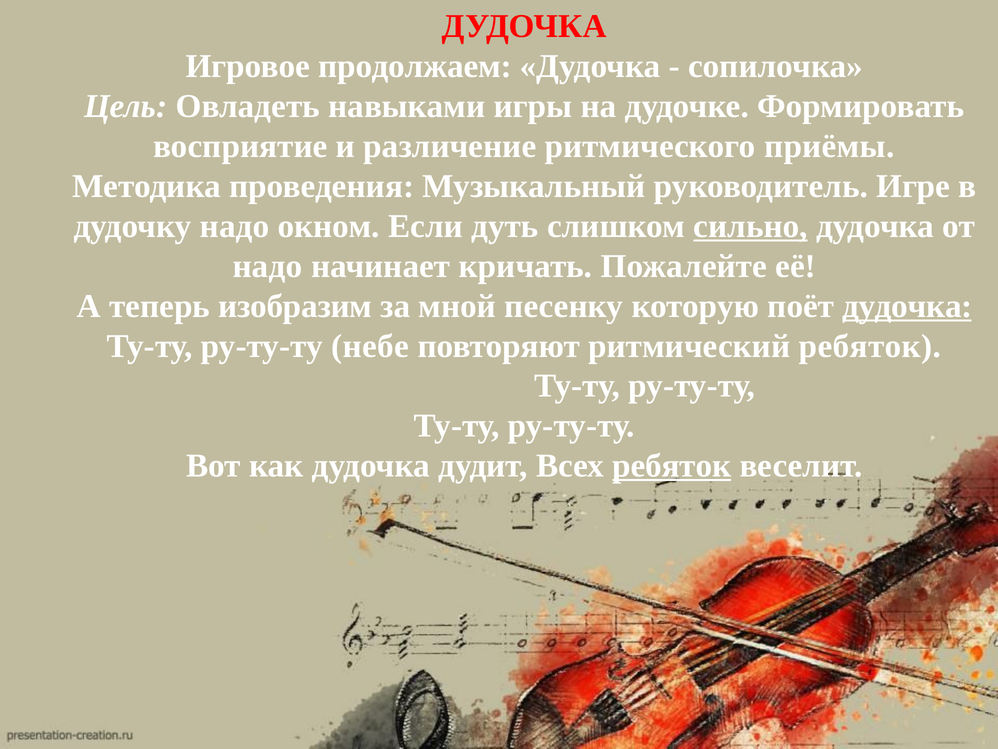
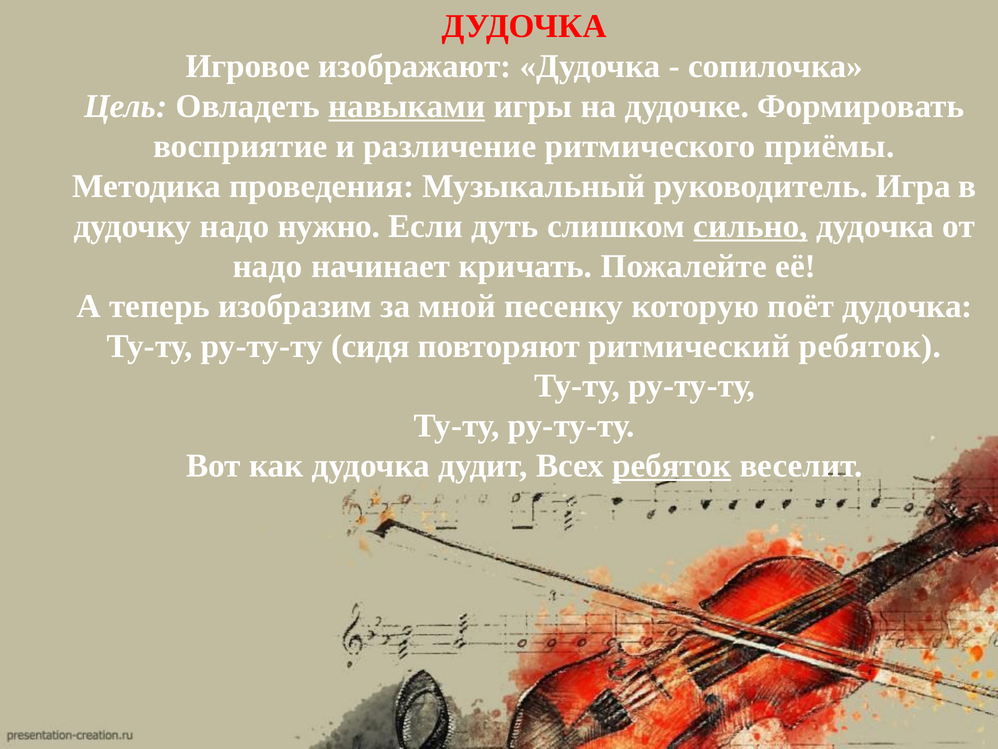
продолжаем: продолжаем -> изображают
навыками underline: none -> present
Игре: Игре -> Игра
окном: окном -> нужно
дудочка at (907, 306) underline: present -> none
небе: небе -> сидя
